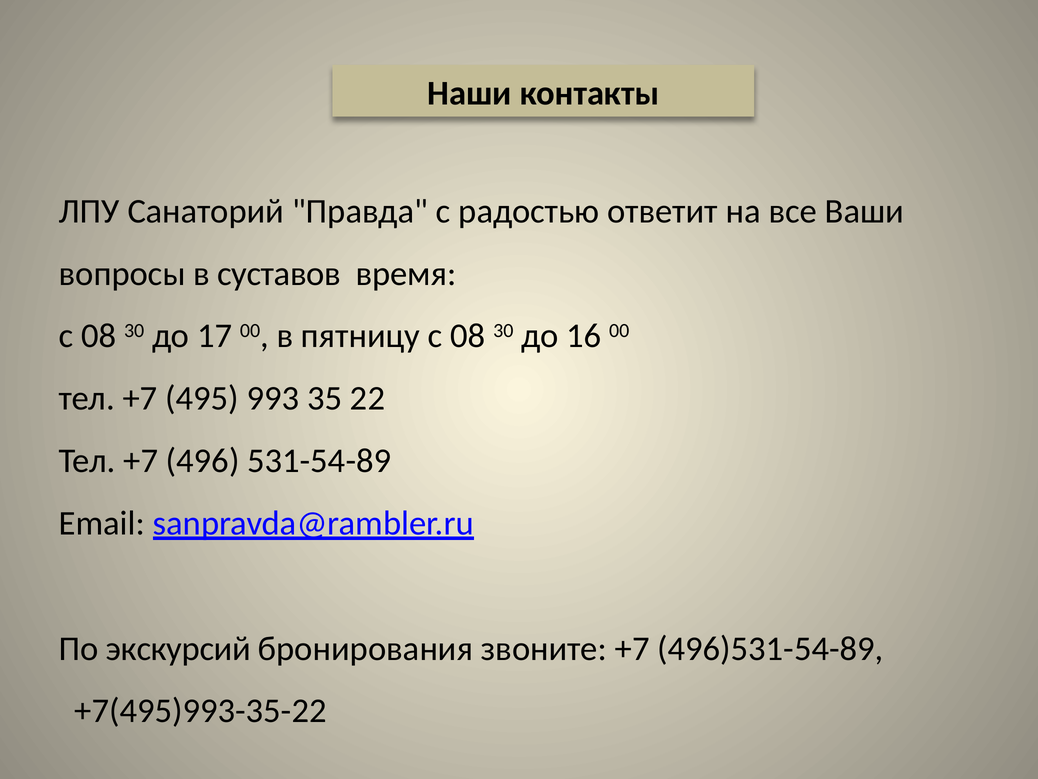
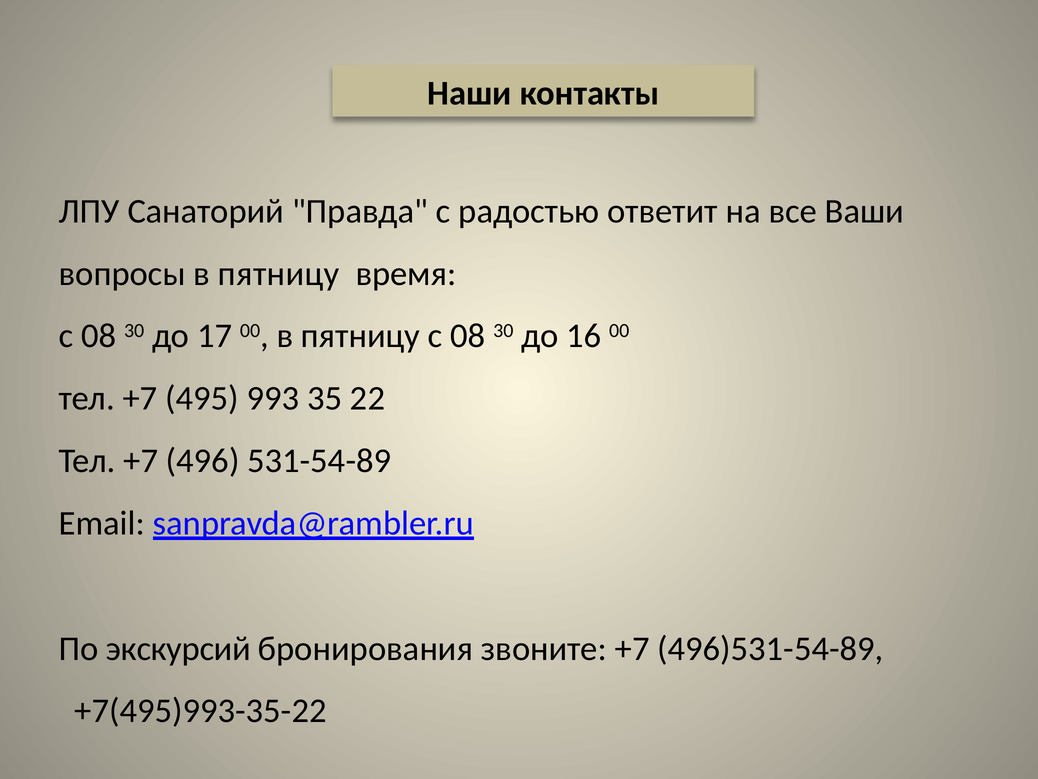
вопросы в суставов: суставов -> пятницу
